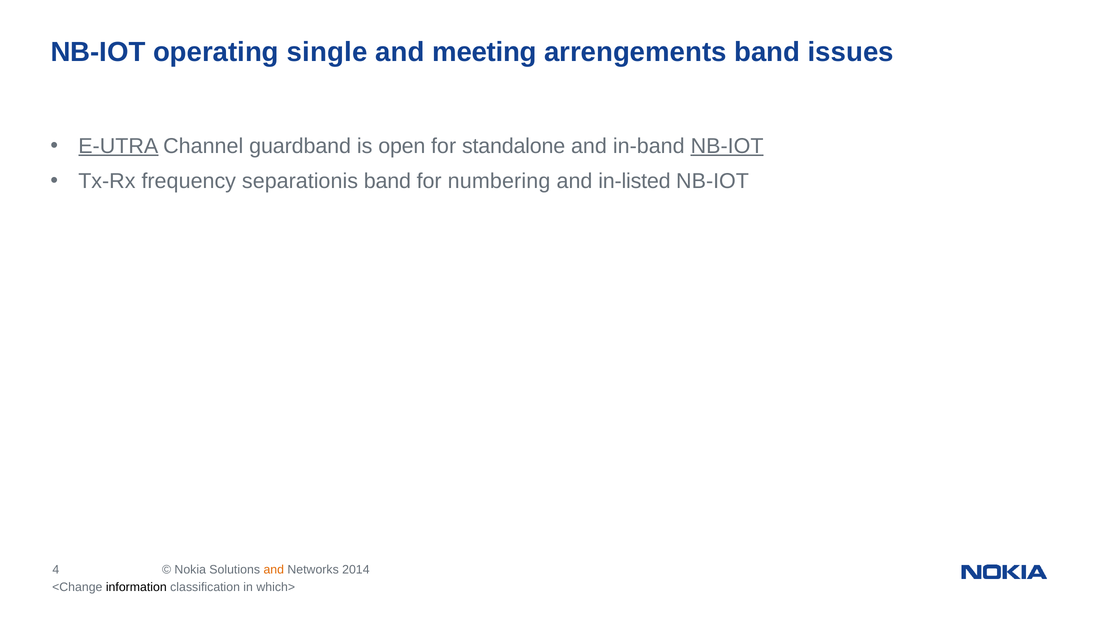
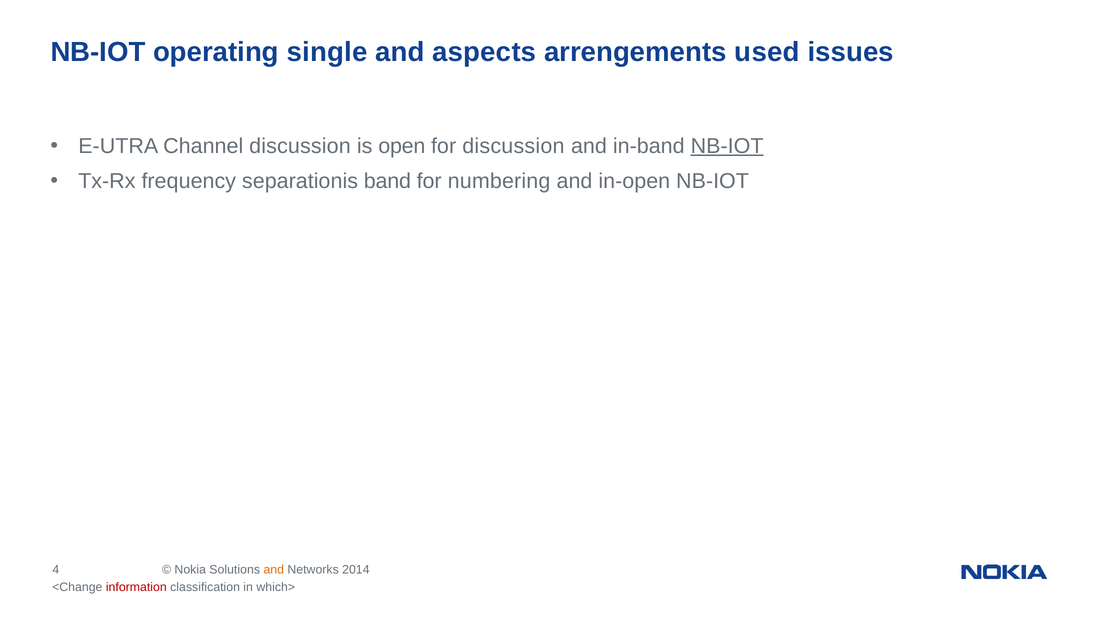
meeting: meeting -> aspects
arrengements band: band -> used
E-UTRA underline: present -> none
Channel guardband: guardband -> discussion
for standalone: standalone -> discussion
in-listed: in-listed -> in-open
information colour: black -> red
